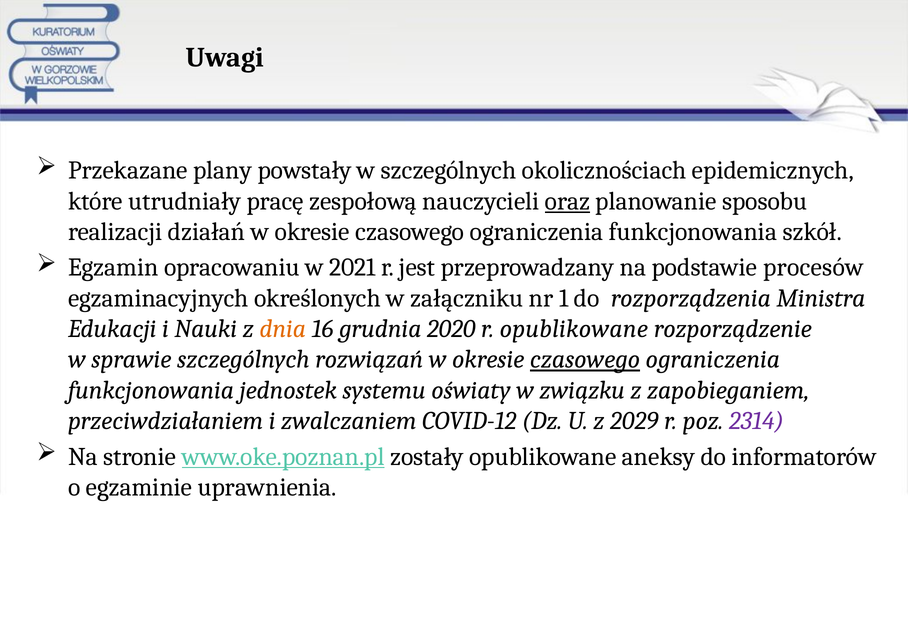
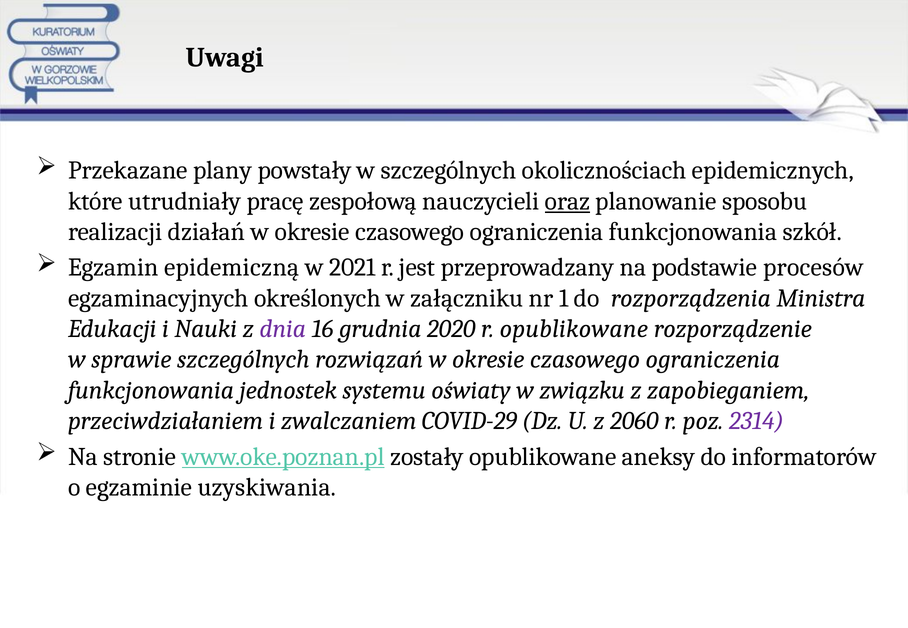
opracowaniu: opracowaniu -> epidemiczną
dnia colour: orange -> purple
czasowego at (585, 360) underline: present -> none
COVID-12: COVID-12 -> COVID-29
2029: 2029 -> 2060
uprawnienia: uprawnienia -> uzyskiwania
